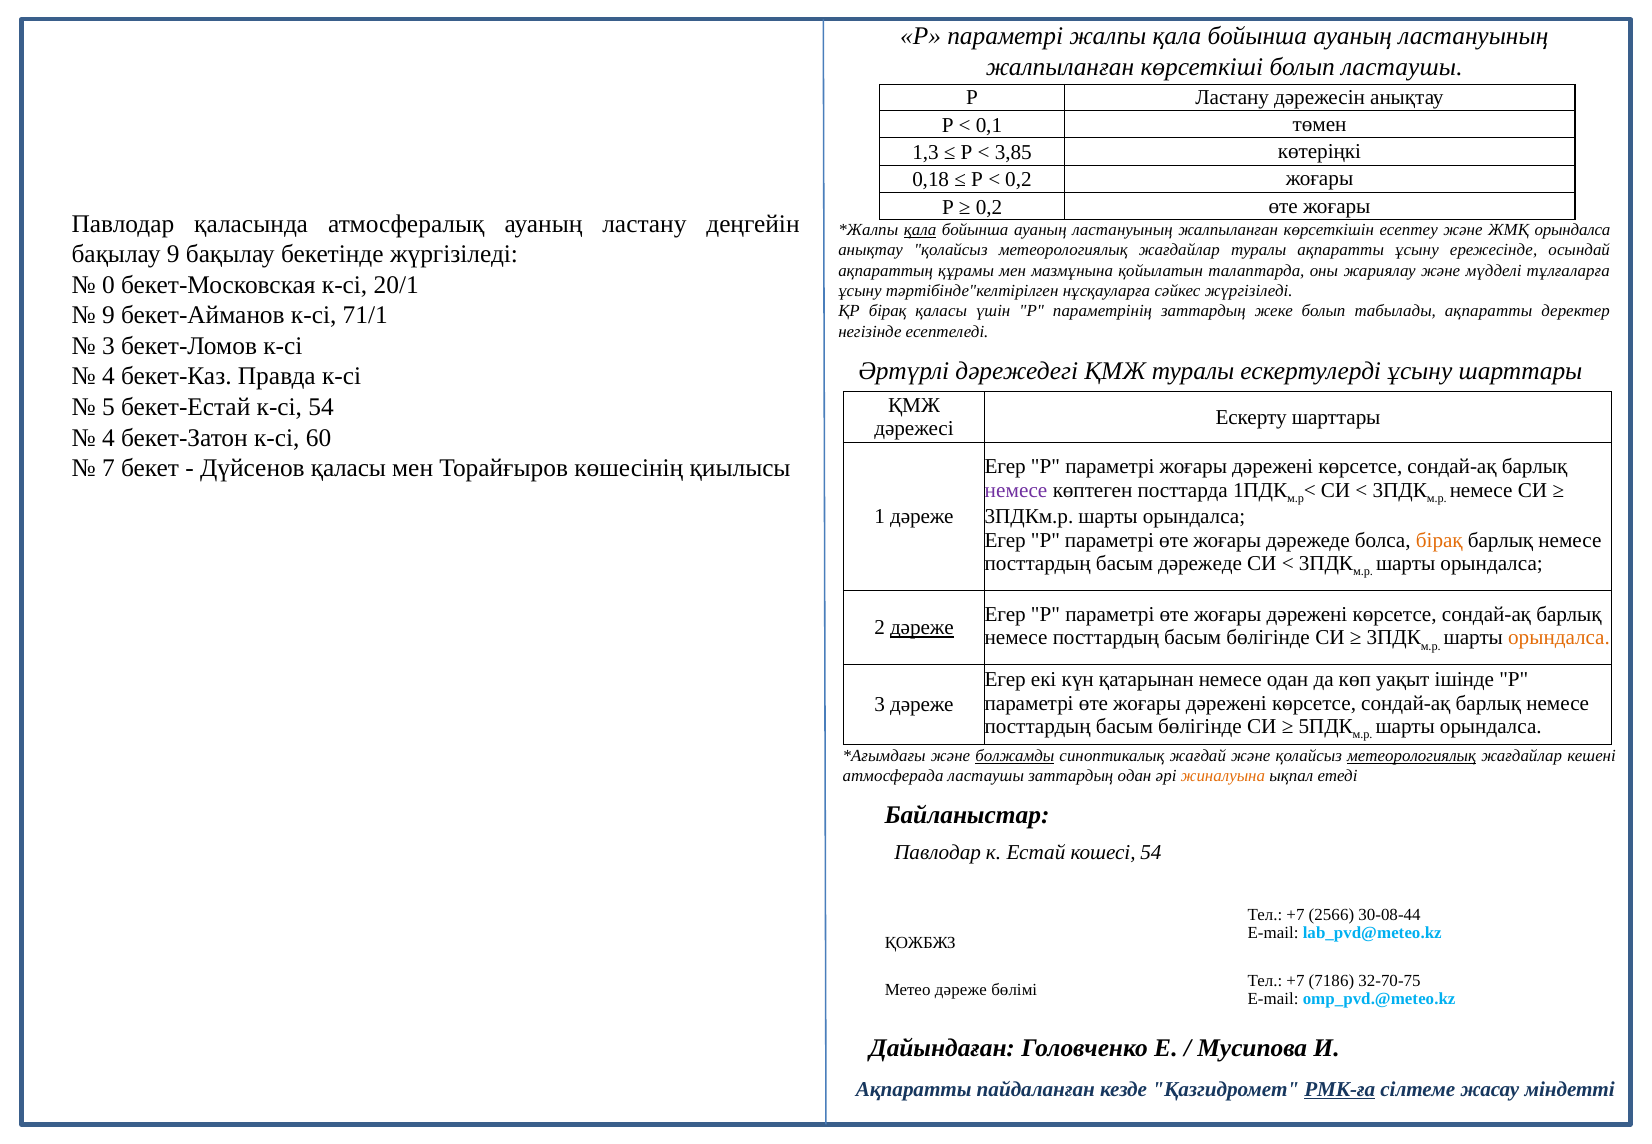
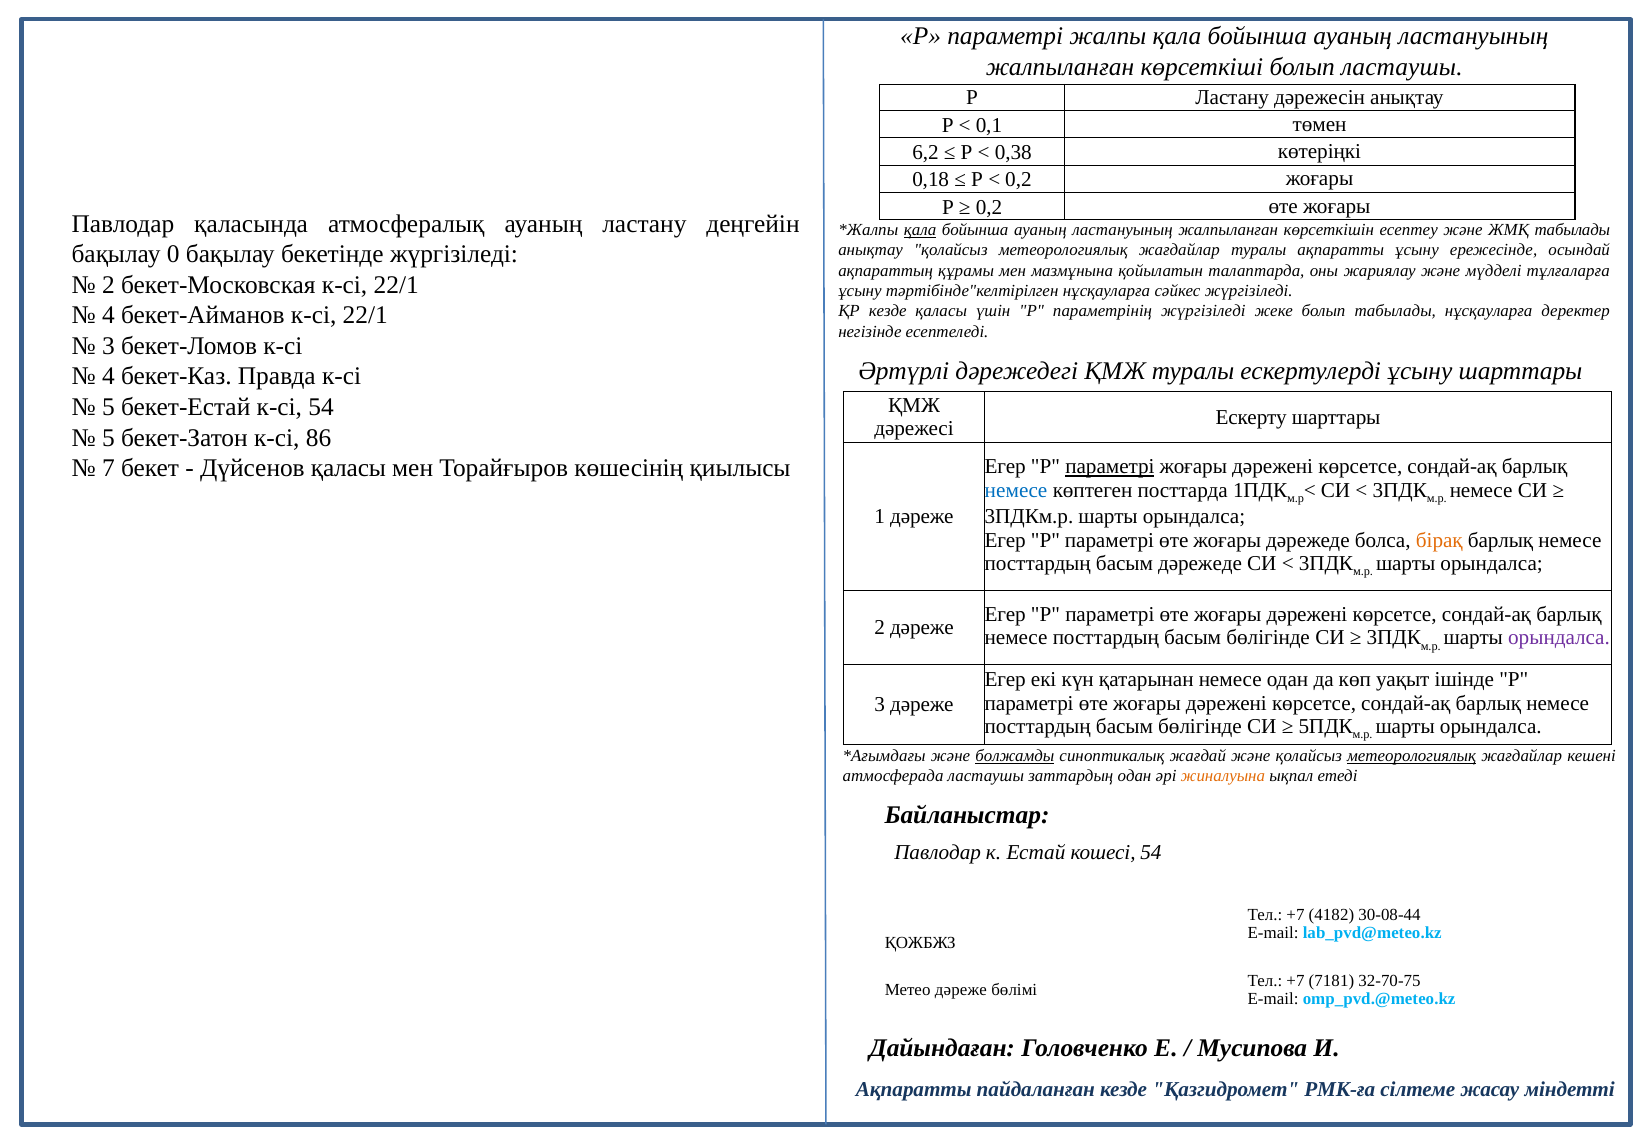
1,3: 1,3 -> 6,2
3,85: 3,85 -> 0,38
ЖМҚ орындалса: орындалса -> табылады
бақылау 9: 9 -> 0
0 at (109, 285): 0 -> 2
бекет-Московская к-сі 20/1: 20/1 -> 22/1
ҚР бірақ: бірақ -> кезде
параметрінің заттардың: заттардың -> жүргізіледі
табылады ақпаратты: ақпаратты -> нұсқауларға
9 at (109, 316): 9 -> 4
бекет-Айманов к-сі 71/1: 71/1 -> 22/1
4 at (109, 438): 4 -> 5
60: 60 -> 86
параметрі at (1110, 467) underline: none -> present
немесе at (1016, 490) colour: purple -> blue
дәреже at (922, 628) underline: present -> none
орындалса at (1559, 638) colour: orange -> purple
2566: 2566 -> 4182
7186: 7186 -> 7181
РМК-ға underline: present -> none
